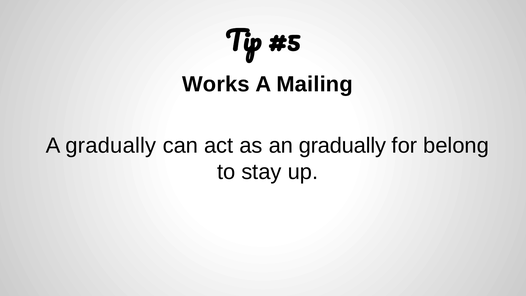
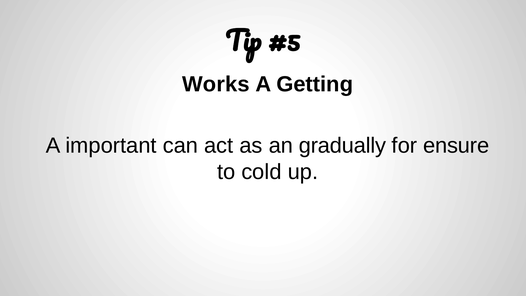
Mailing: Mailing -> Getting
A gradually: gradually -> important
belong: belong -> ensure
stay: stay -> cold
